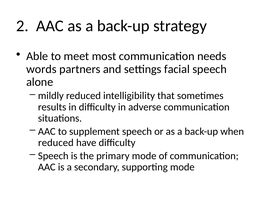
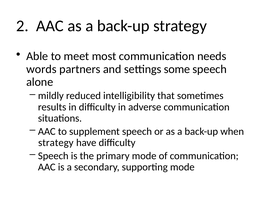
facial: facial -> some
reduced at (56, 143): reduced -> strategy
